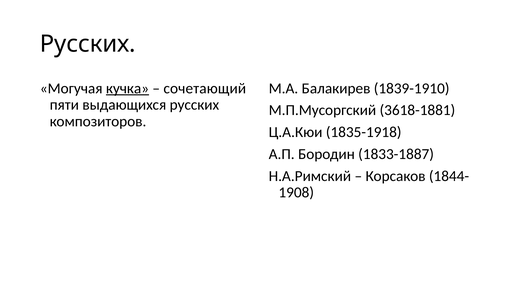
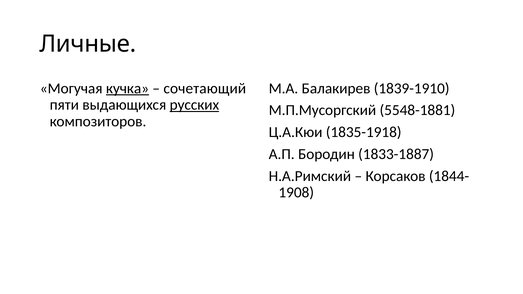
Русских at (88, 44): Русских -> Личные
русских at (194, 105) underline: none -> present
3618-1881: 3618-1881 -> 5548-1881
